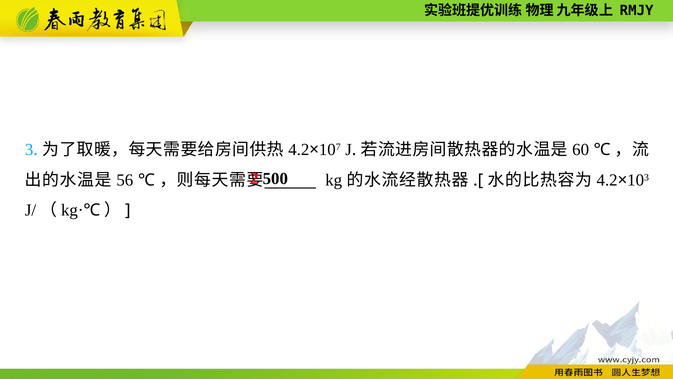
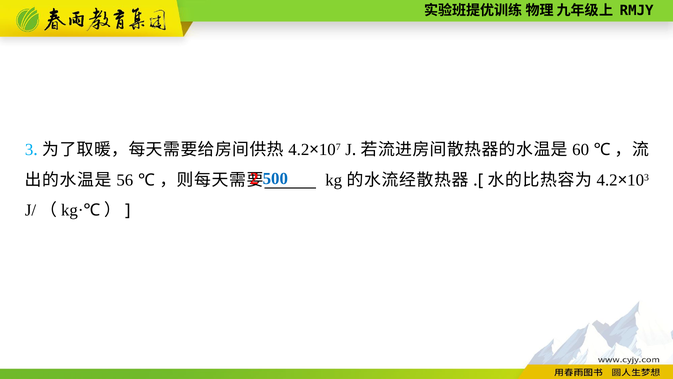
500 colour: black -> blue
